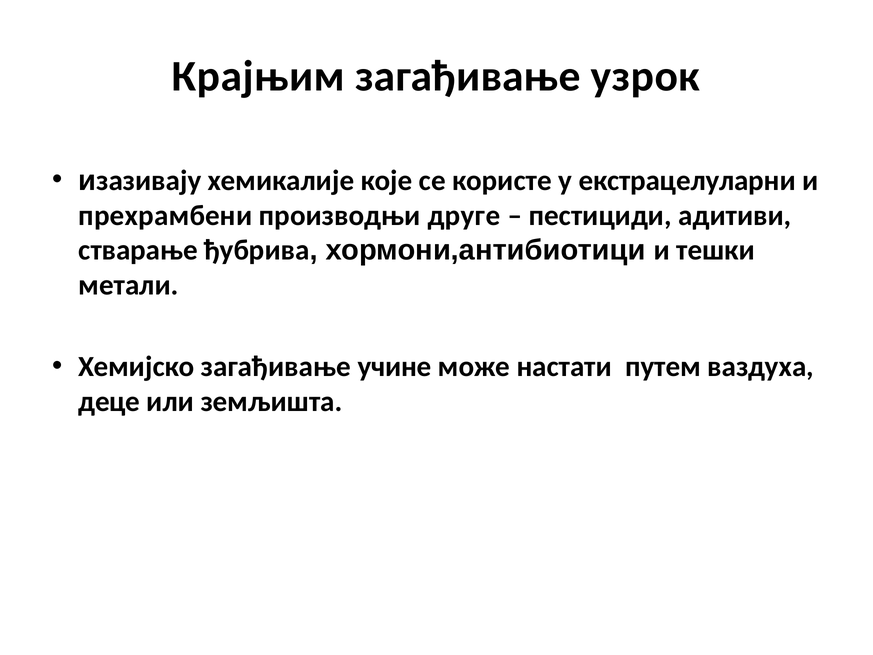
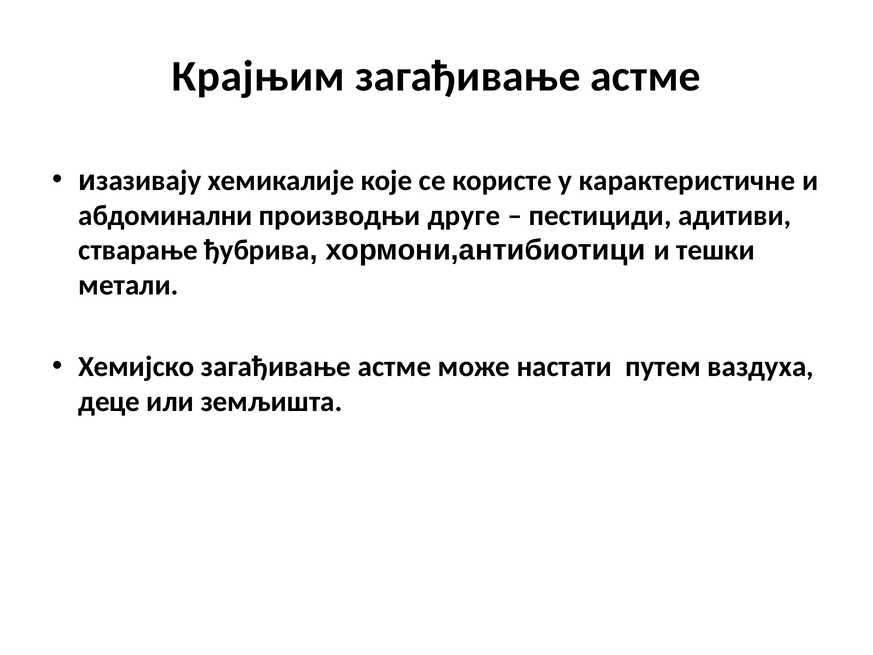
узрок at (645, 76): узрок -> астме
екстрацелуларни: екстрацелуларни -> карактеристичне
прехрамбени: прехрамбени -> абдоминални
Хемијско загађивање учине: учине -> астме
